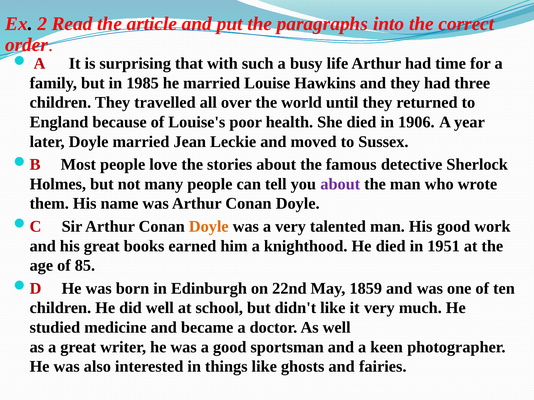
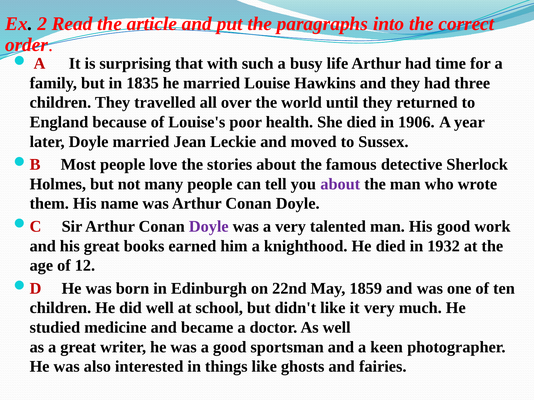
1985: 1985 -> 1835
Doyle at (209, 227) colour: orange -> purple
1951: 1951 -> 1932
85: 85 -> 12
